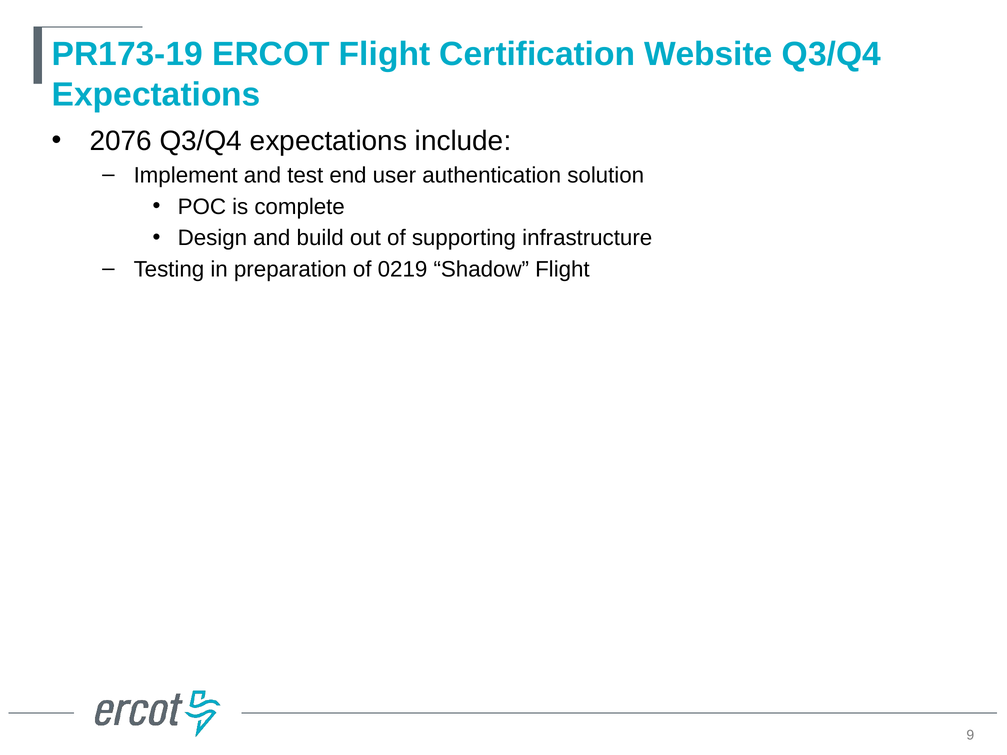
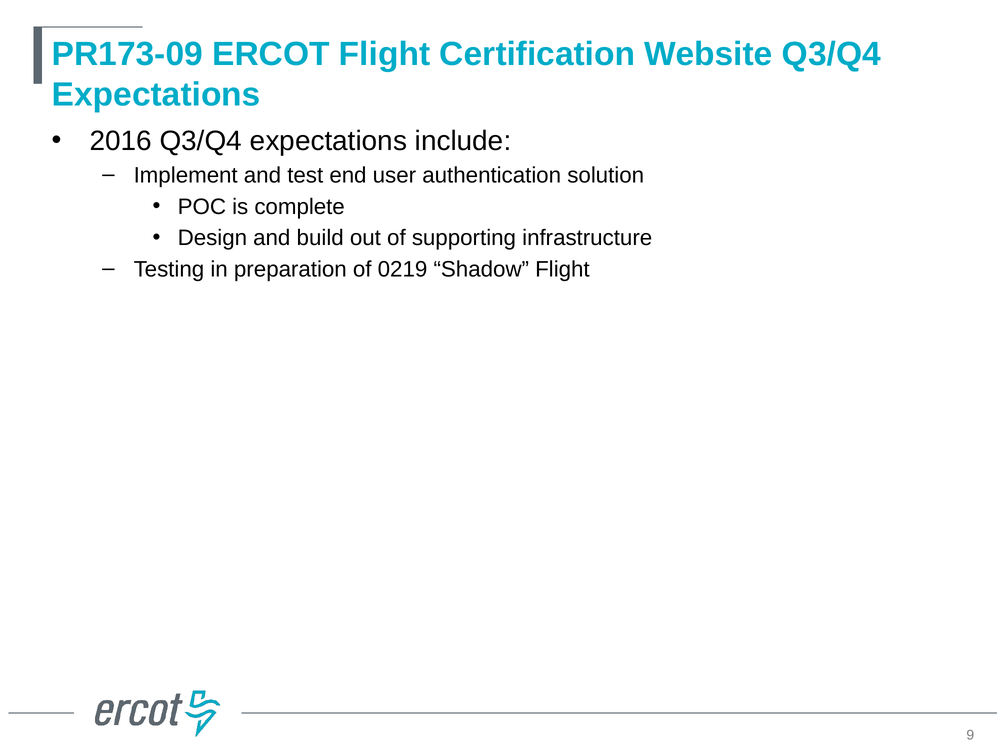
PR173-19: PR173-19 -> PR173-09
2076: 2076 -> 2016
